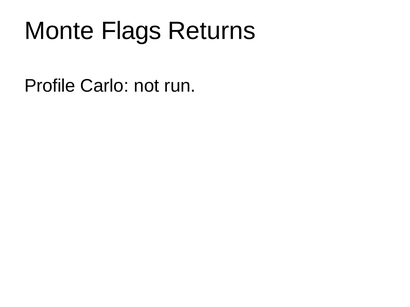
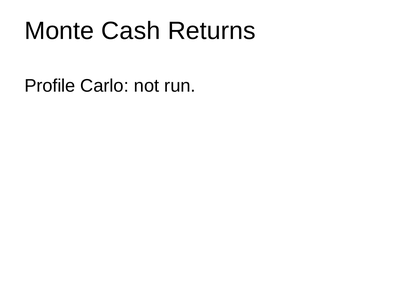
Flags: Flags -> Cash
